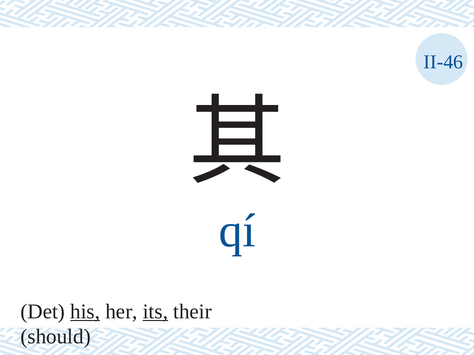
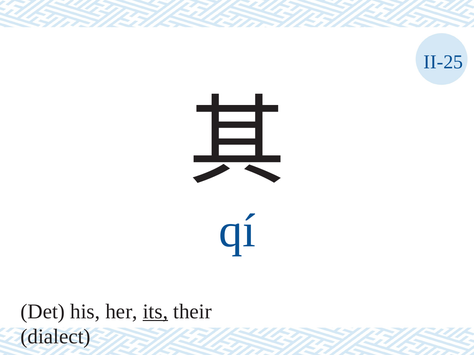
II-46: II-46 -> II-25
his underline: present -> none
should: should -> dialect
